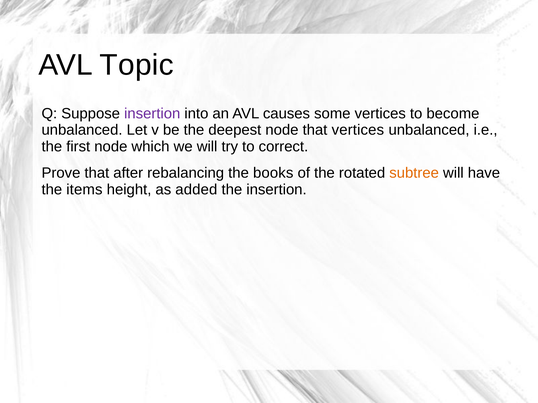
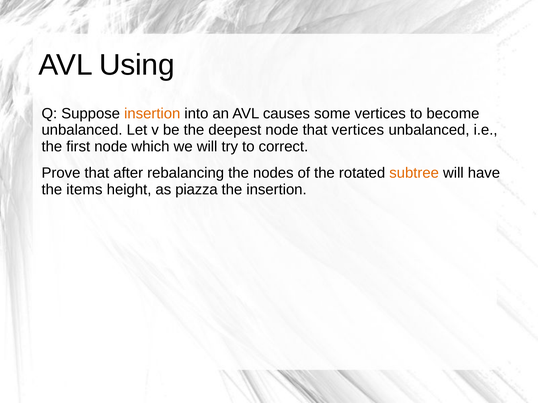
Topic: Topic -> Using
insertion at (152, 114) colour: purple -> orange
books: books -> nodes
added: added -> piazza
